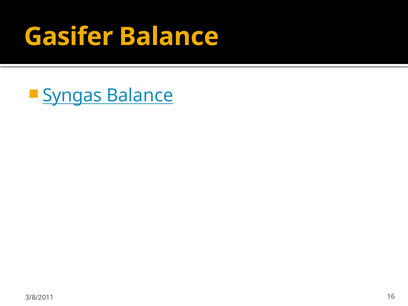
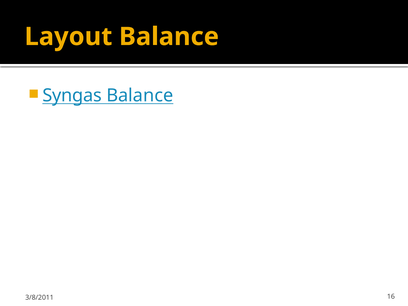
Gasifer: Gasifer -> Layout
